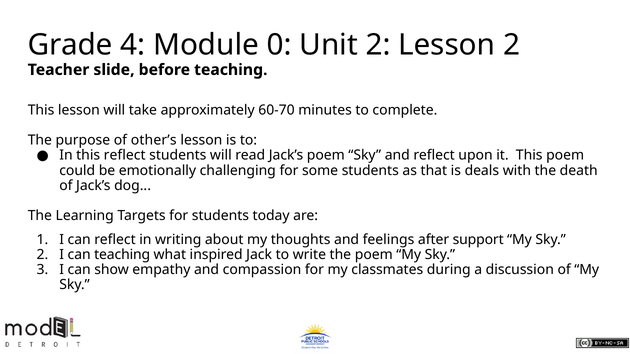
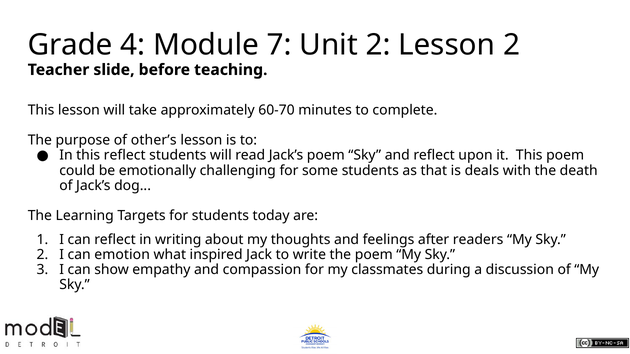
0: 0 -> 7
support: support -> readers
can teaching: teaching -> emotion
